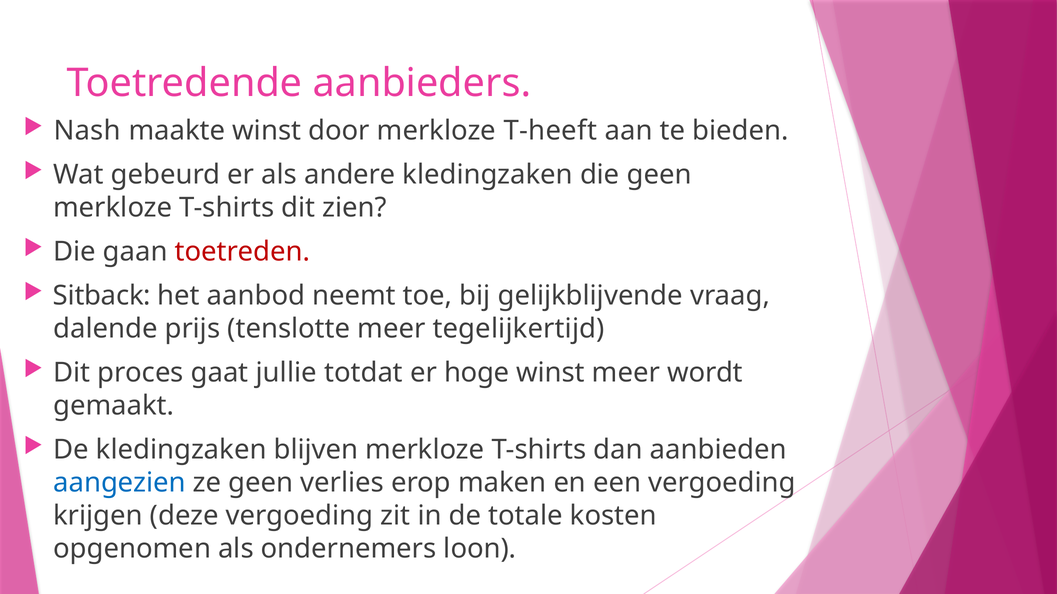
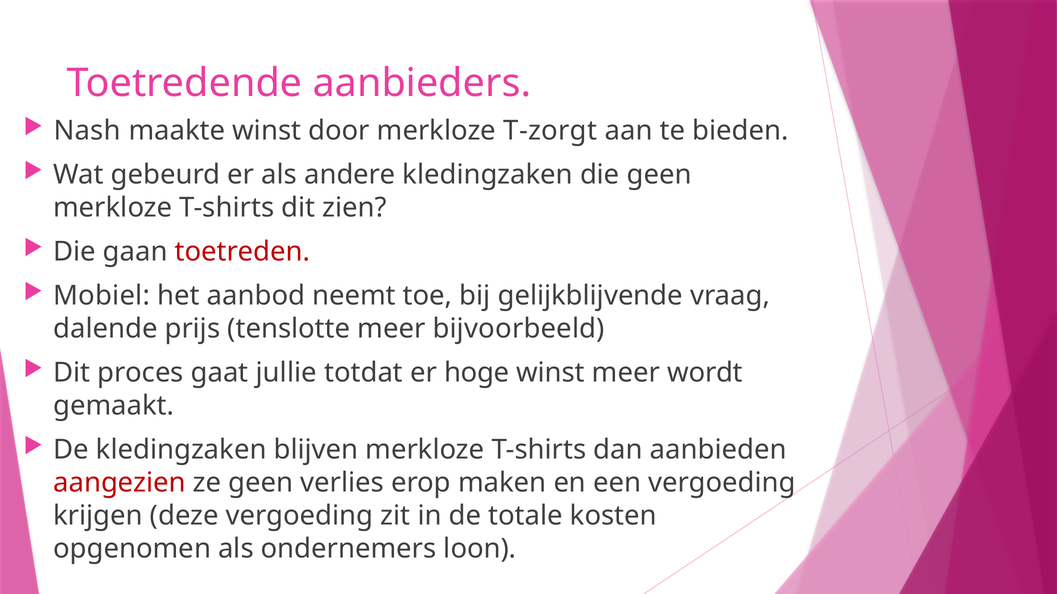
T-heeft: T-heeft -> T-zorgt
Sitback: Sitback -> Mobiel
tegelijkertijd: tegelijkertijd -> bijvoorbeeld
aangezien colour: blue -> red
